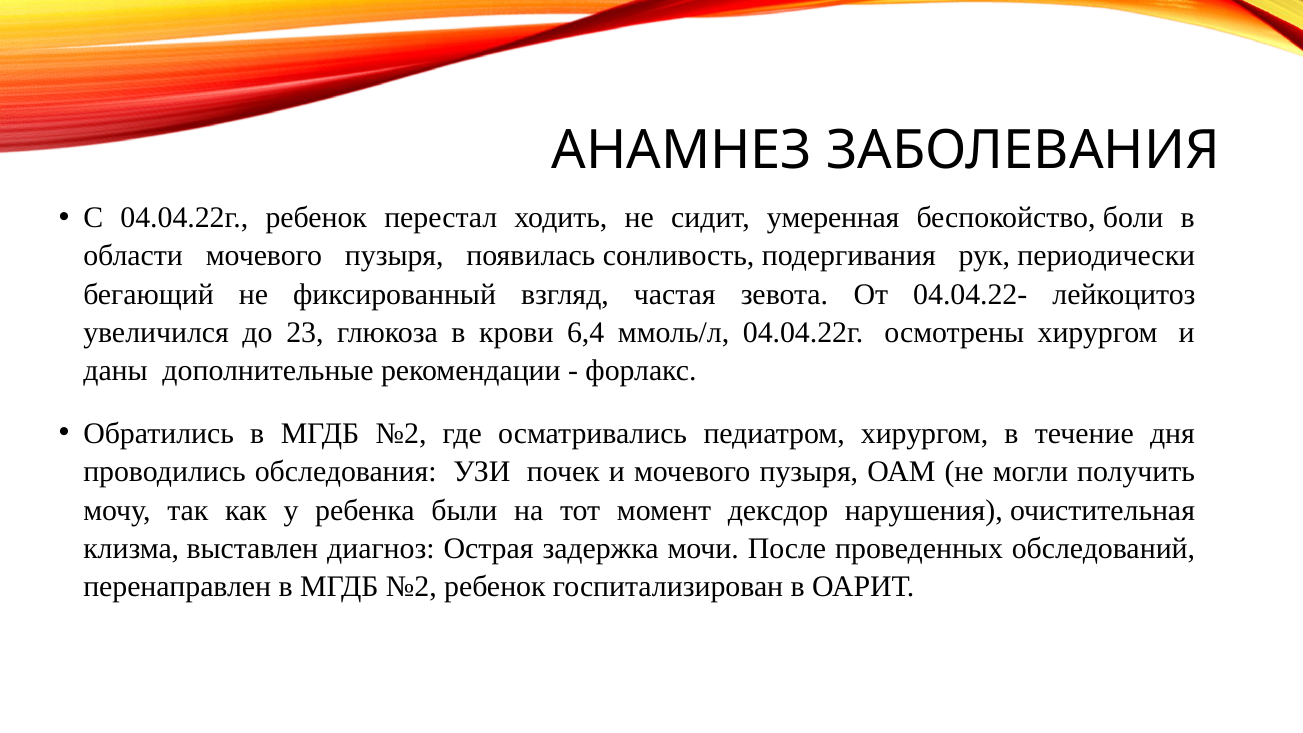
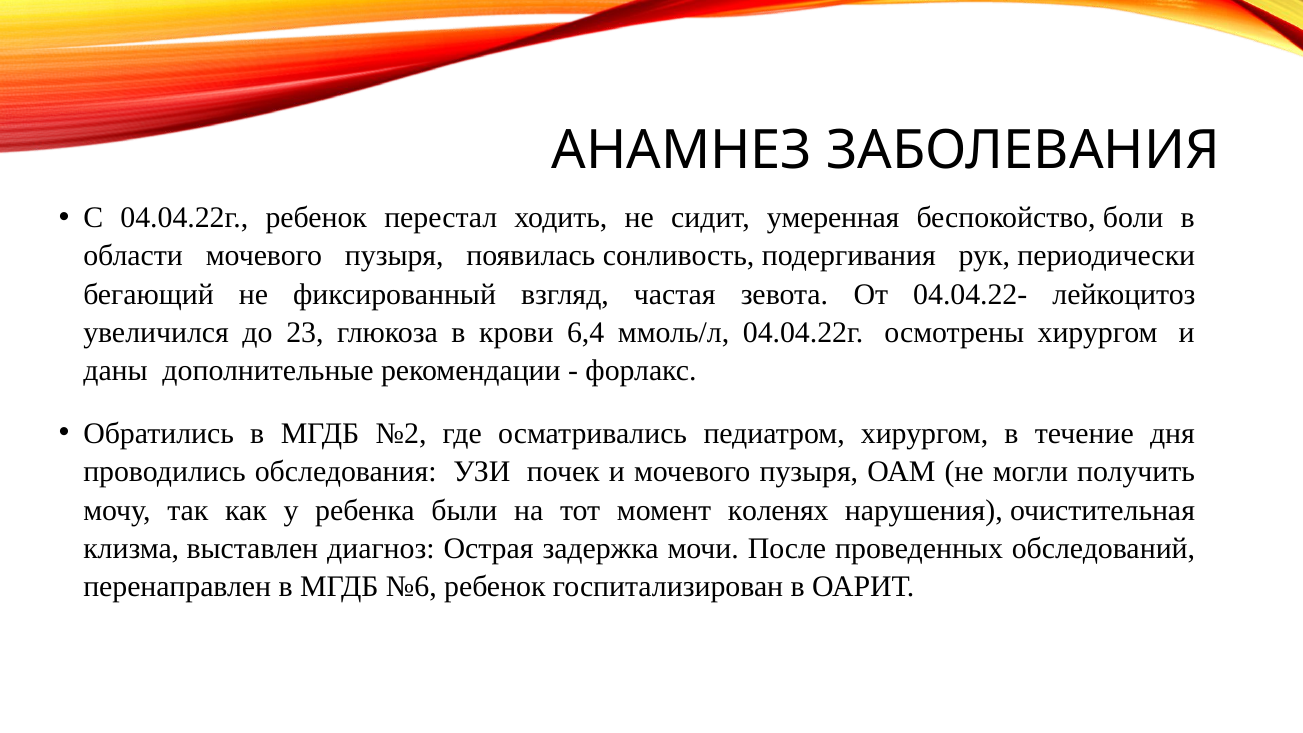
дексдор: дексдор -> коленях
перенаправлен в МГДБ №2: №2 -> №6
